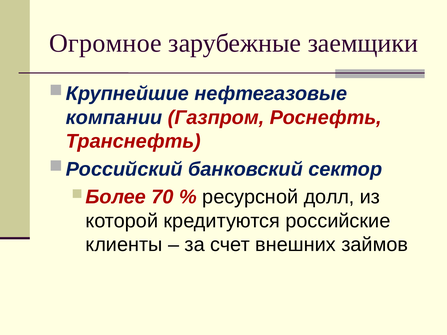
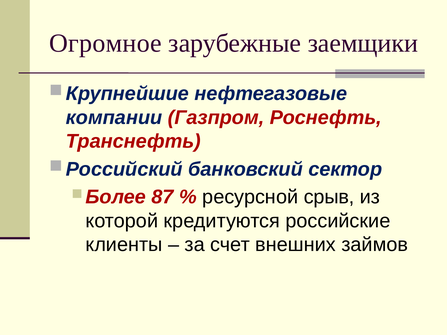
70: 70 -> 87
долл: долл -> срыв
